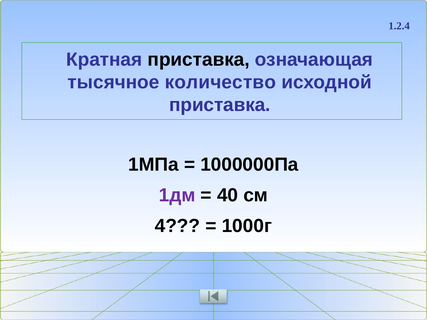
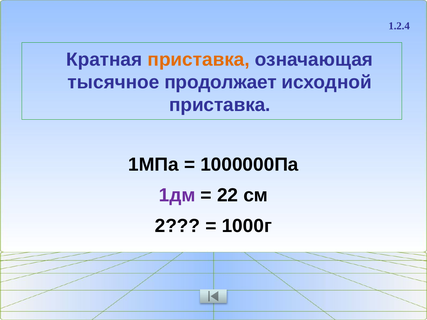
приставка at (199, 60) colour: black -> orange
количество: количество -> продолжает
40: 40 -> 22
4: 4 -> 2
